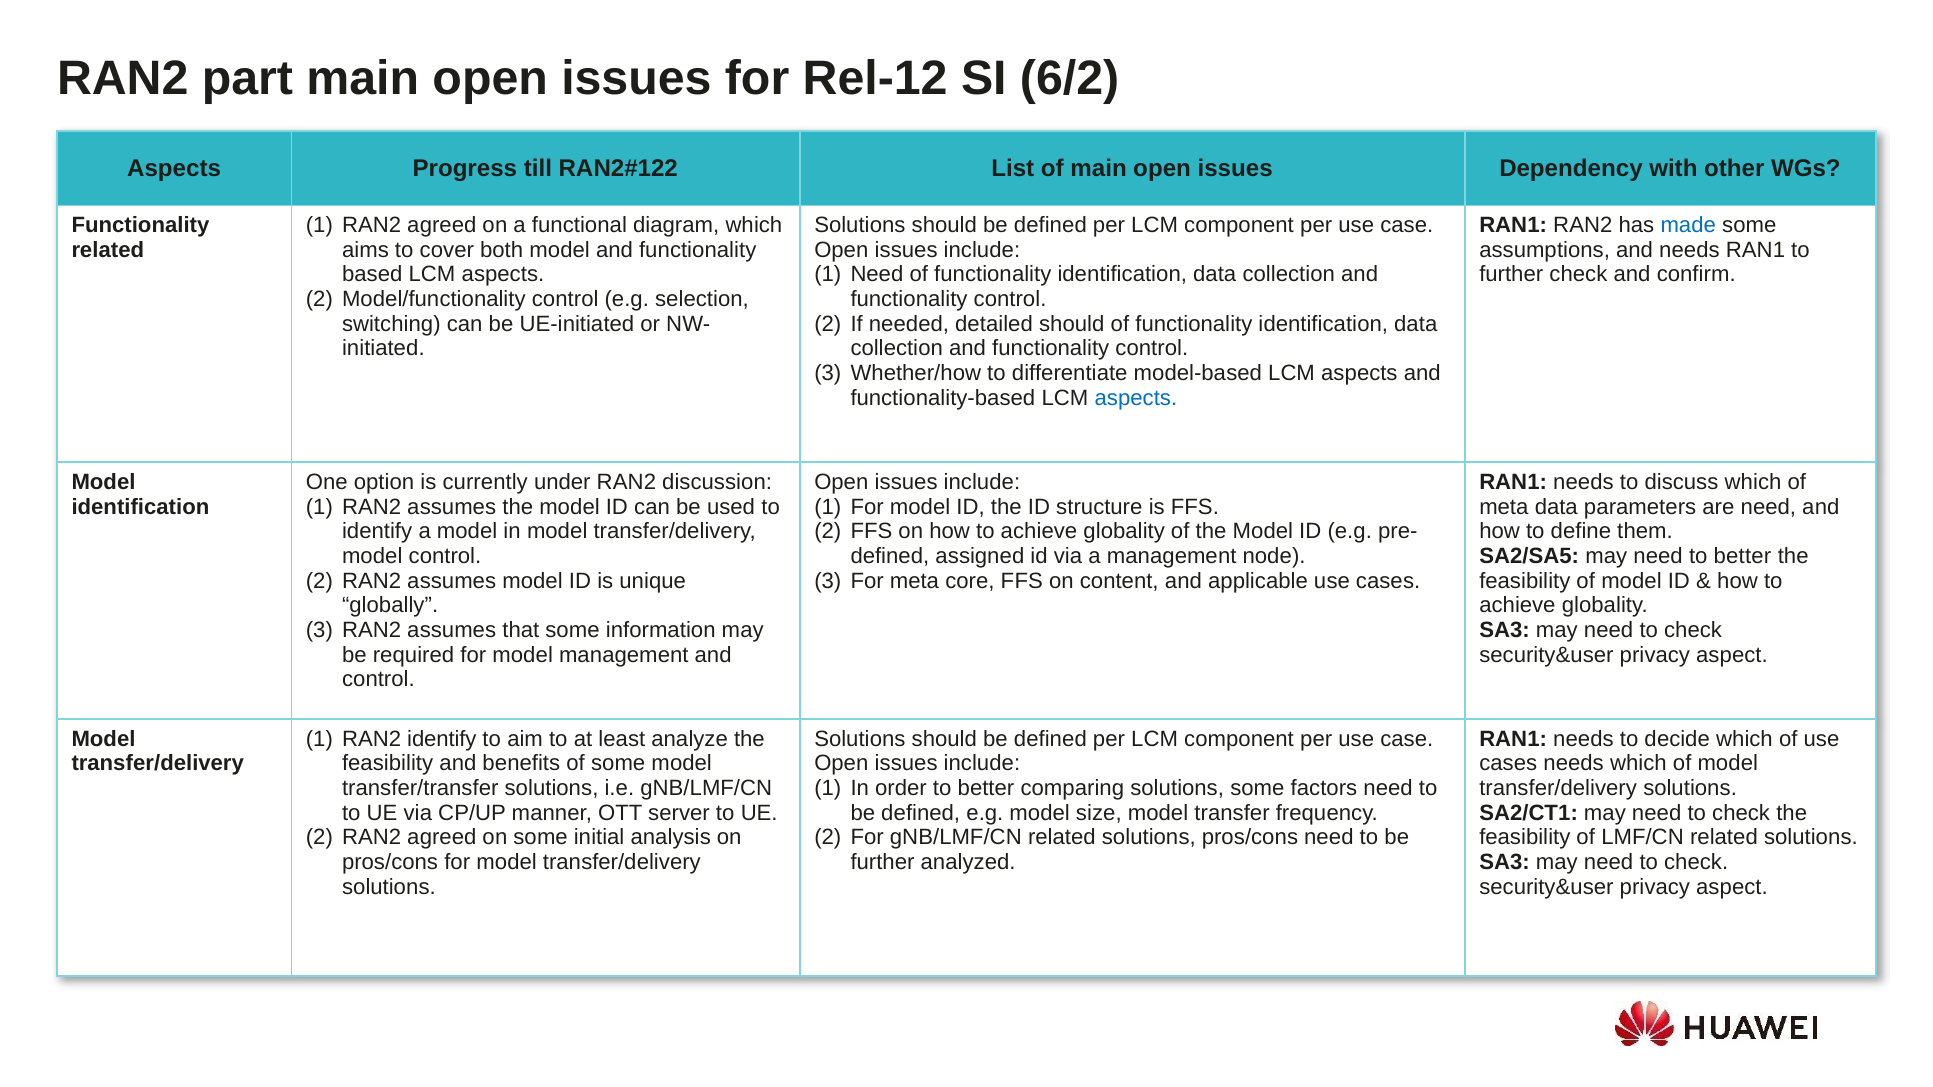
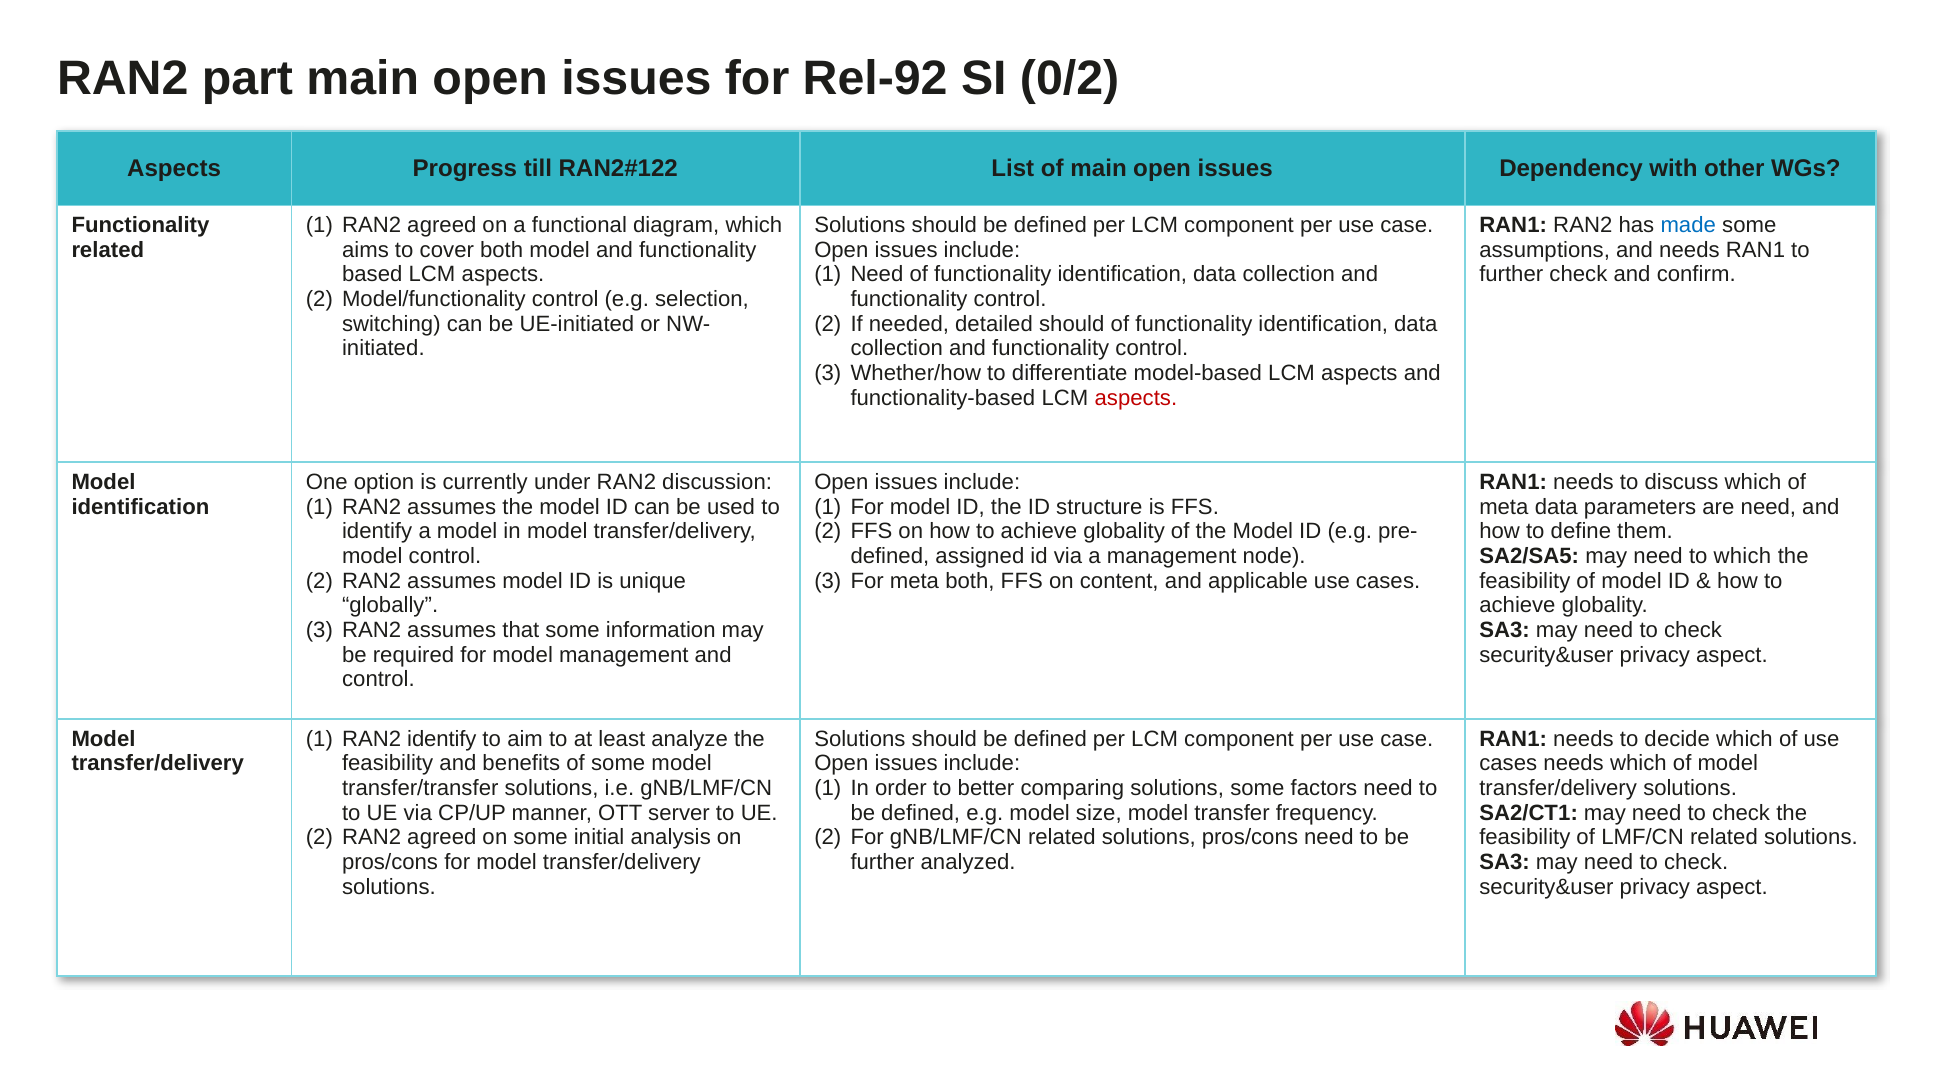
Rel-12: Rel-12 -> Rel-92
6/2: 6/2 -> 0/2
aspects at (1136, 398) colour: blue -> red
need to better: better -> which
meta core: core -> both
